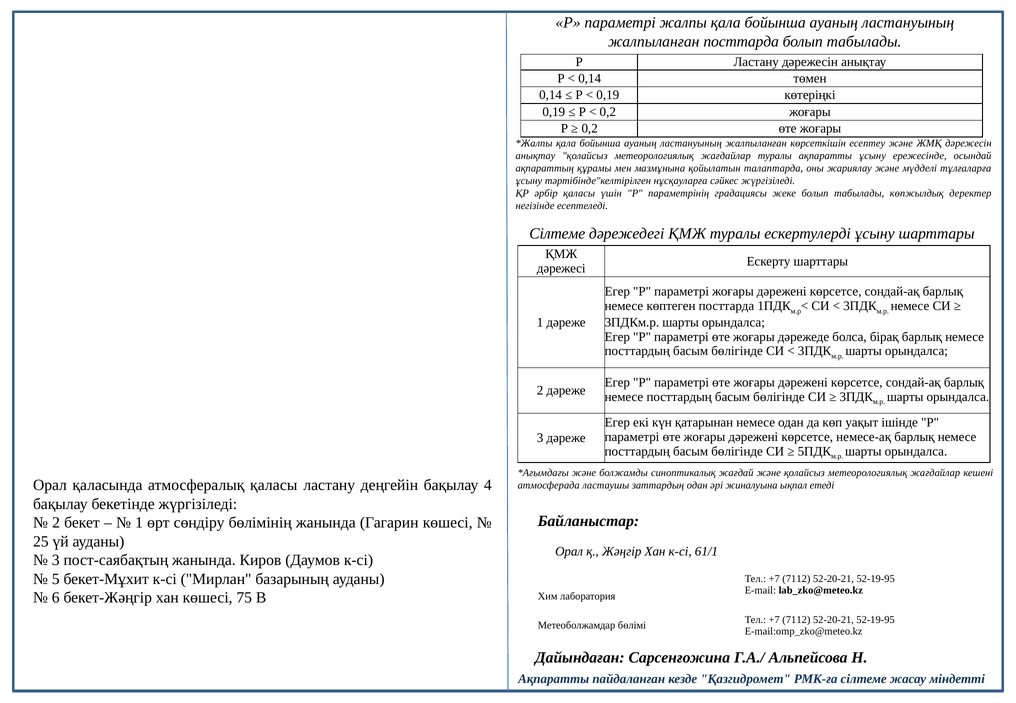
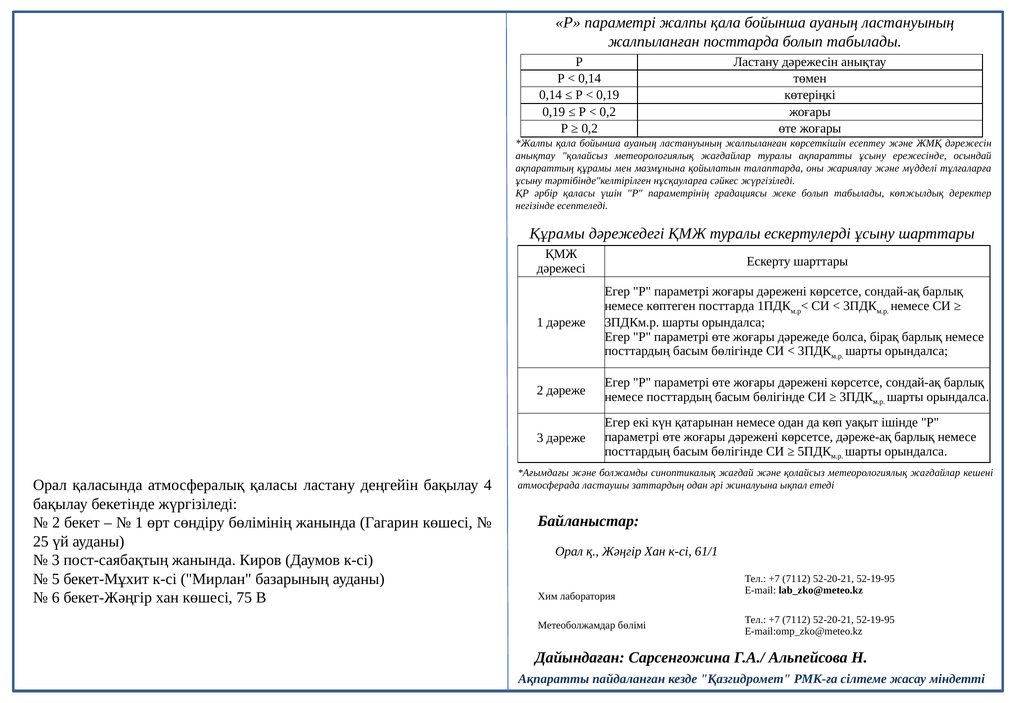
Сілтеме at (557, 234): Сілтеме -> Құрамы
немесе-ақ: немесе-ақ -> дәреже-ақ
